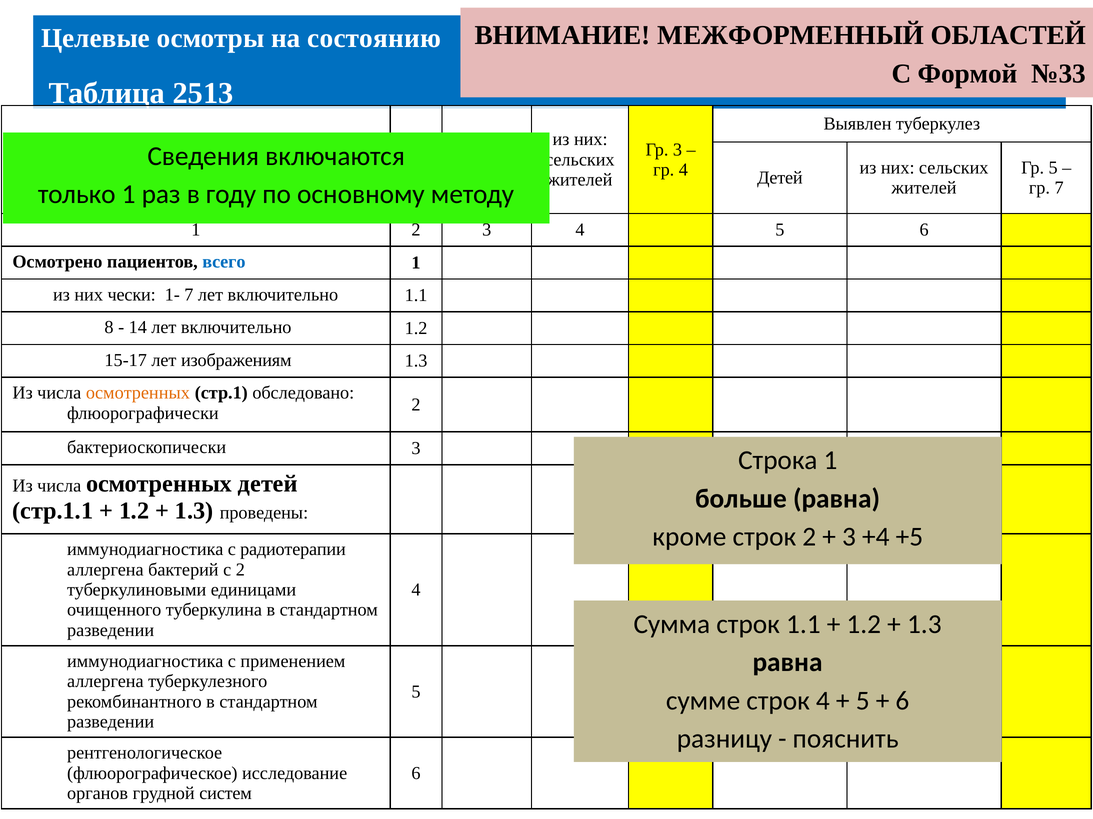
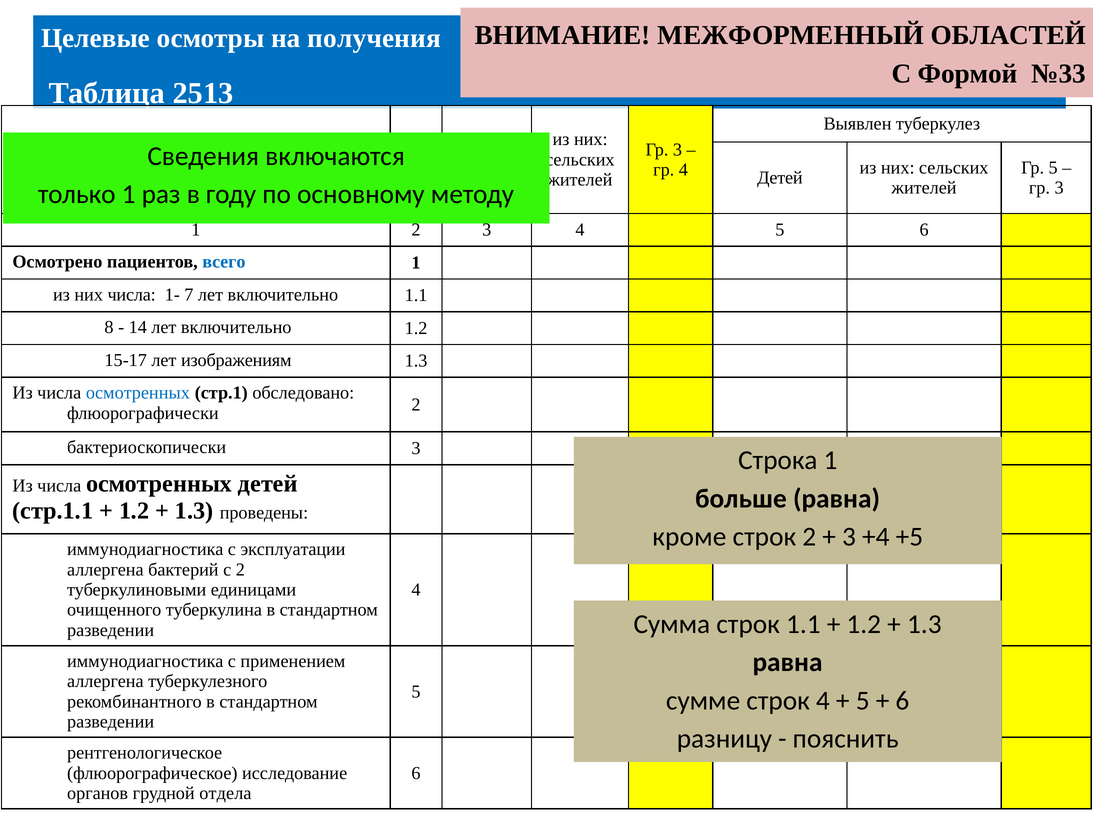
состоянию: состоянию -> получения
7 at (1059, 188): 7 -> 3
них чески: чески -> числа
осмотренных at (138, 393) colour: orange -> blue
радиотерапии: радиотерапии -> эксплуатации
систем: систем -> отдела
